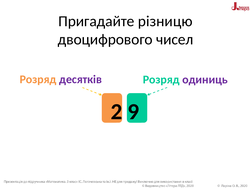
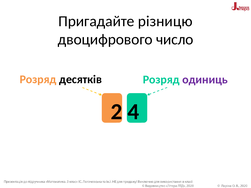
чисел: чисел -> число
десятків colour: purple -> black
9: 9 -> 4
